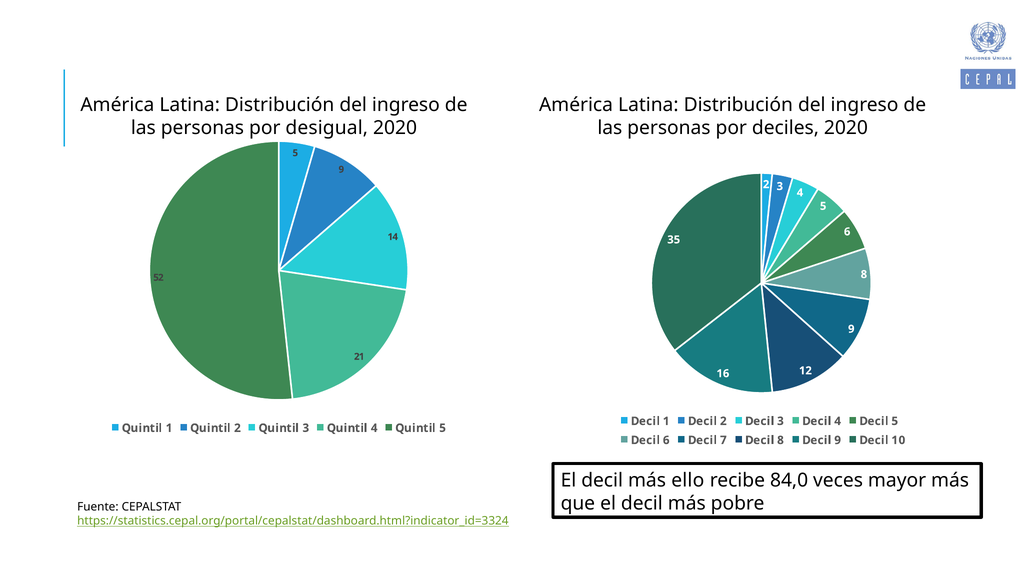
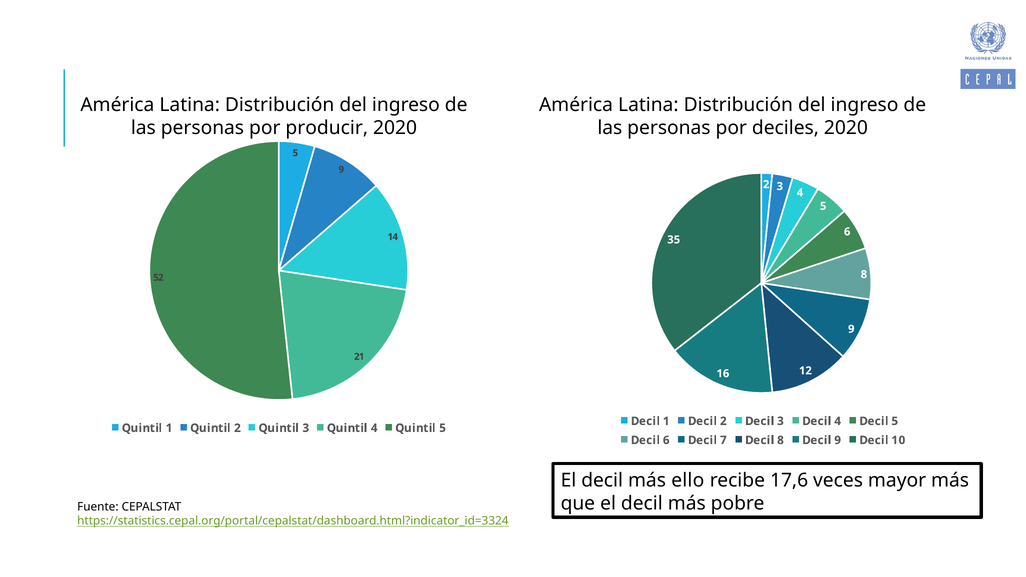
desigual: desigual -> producir
84,0: 84,0 -> 17,6
